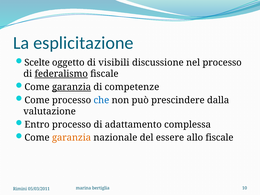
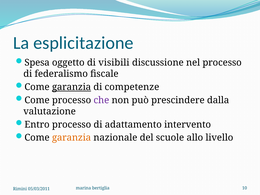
Scelte: Scelte -> Spesa
federalismo underline: present -> none
che colour: blue -> purple
complessa: complessa -> intervento
essere: essere -> scuole
allo fiscale: fiscale -> livello
